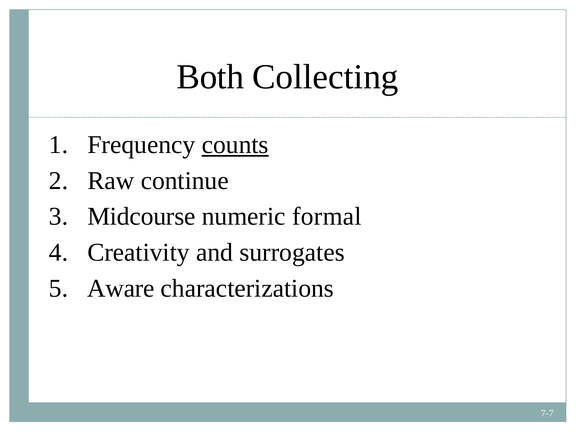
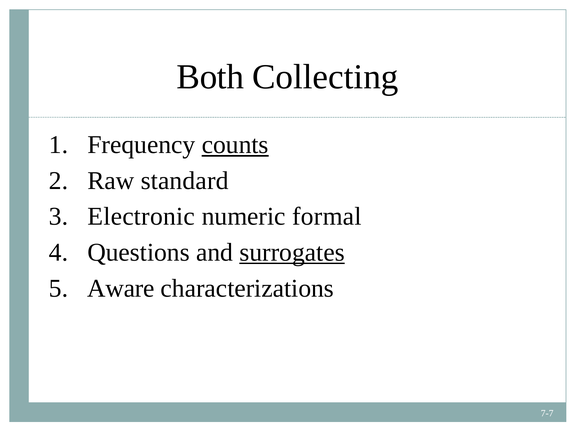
continue: continue -> standard
Midcourse: Midcourse -> Electronic
Creativity: Creativity -> Questions
surrogates underline: none -> present
